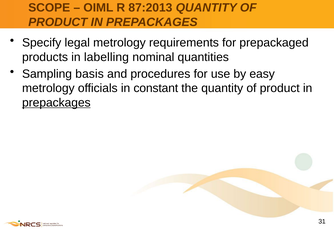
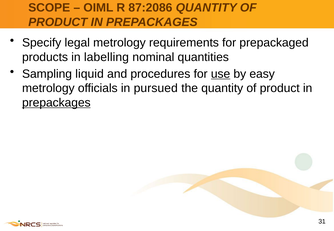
87:2013: 87:2013 -> 87:2086
basis: basis -> liquid
use underline: none -> present
constant: constant -> pursued
